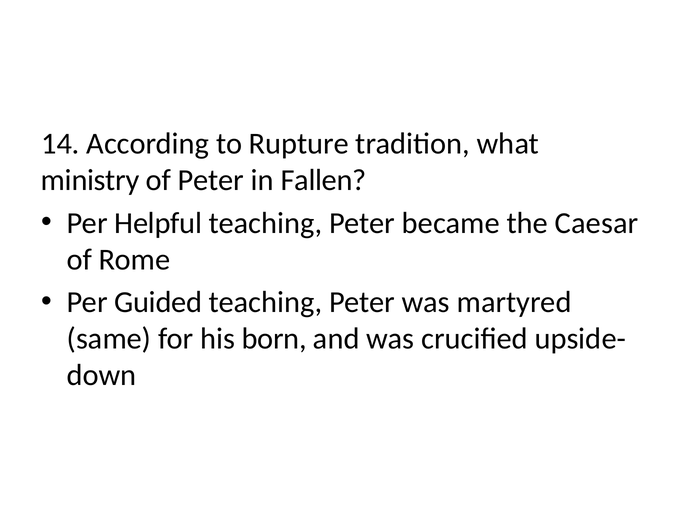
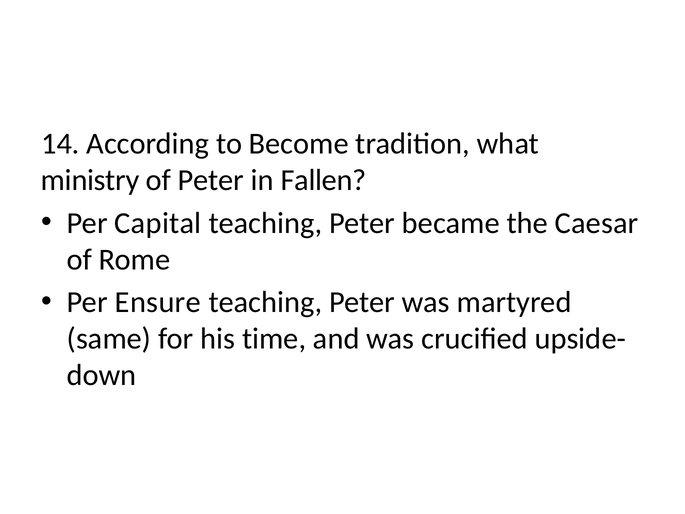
Rupture: Rupture -> Become
Helpful: Helpful -> Capital
Guided: Guided -> Ensure
born: born -> time
